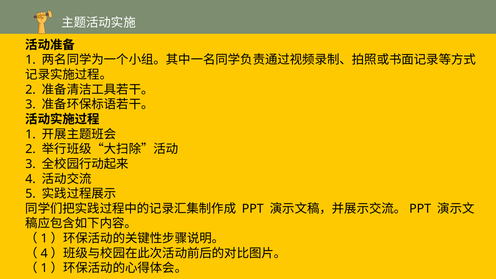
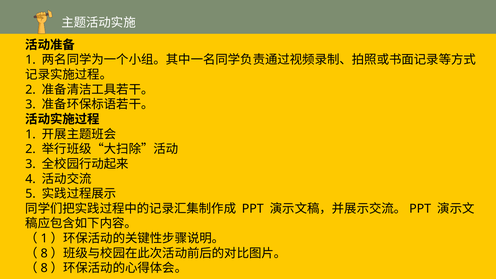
4 at (44, 253): 4 -> 8
1 at (44, 268): 1 -> 8
